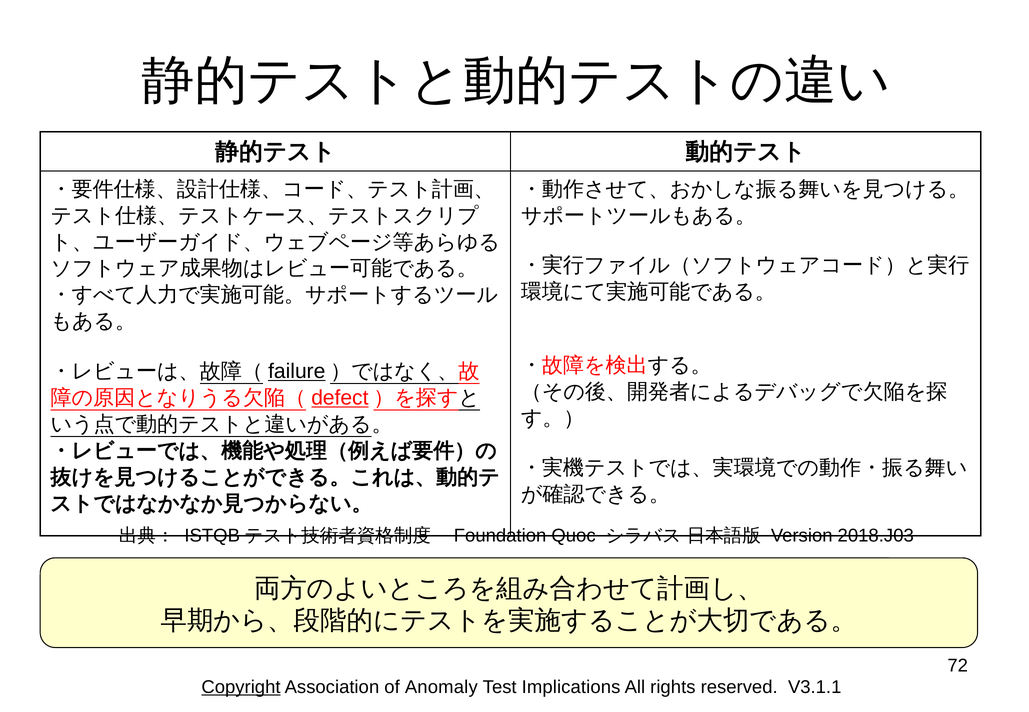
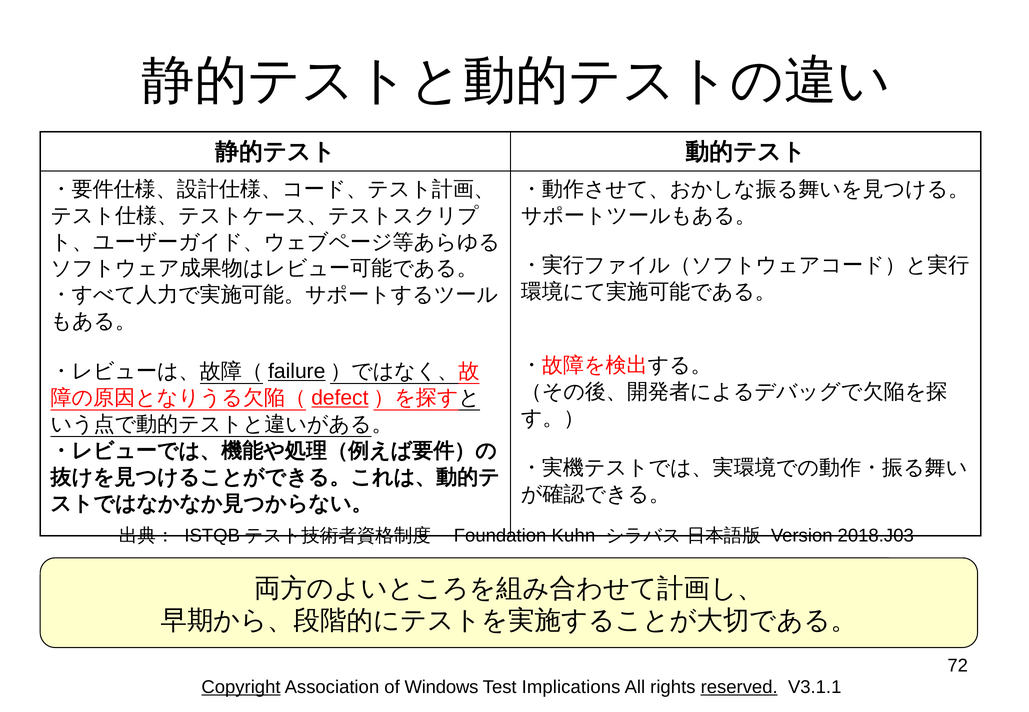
Quoc: Quoc -> Kuhn
Anomaly: Anomaly -> Windows
reserved underline: none -> present
